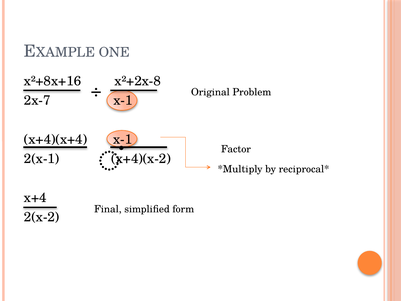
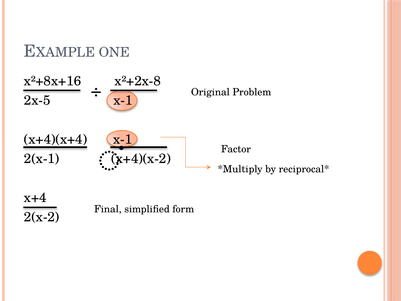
2x-7: 2x-7 -> 2x-5
